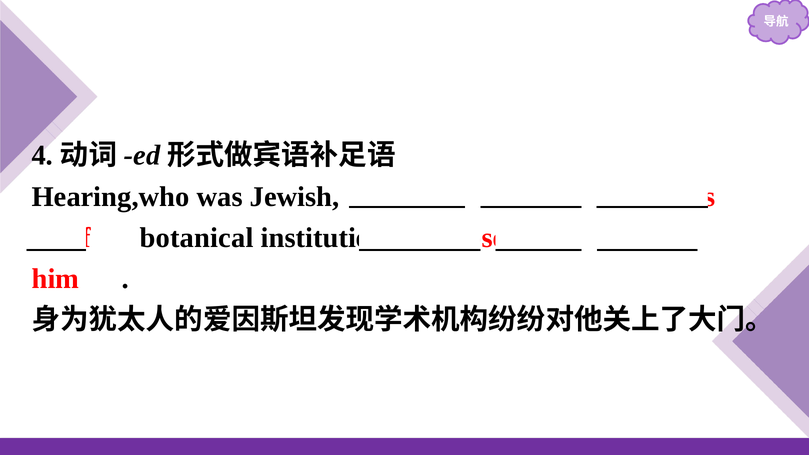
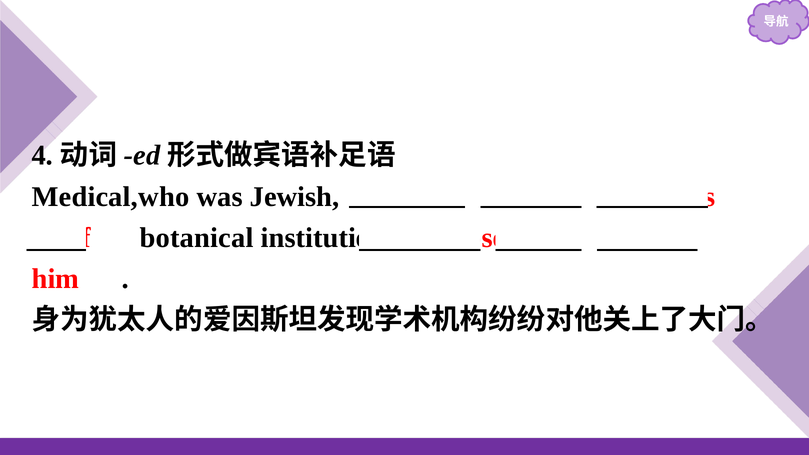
Hearing,who: Hearing,who -> Medical,who
